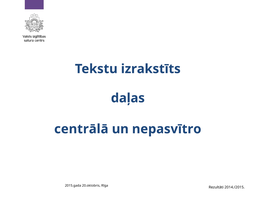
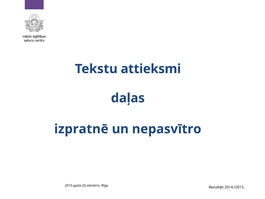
izrakstīts: izrakstīts -> attieksmi
centrālā: centrālā -> izpratnē
